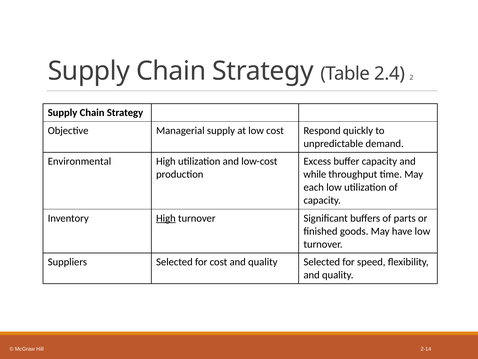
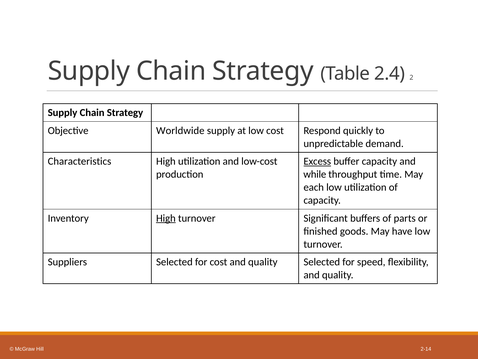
Managerial: Managerial -> Worldwide
Environmental: Environmental -> Characteristics
Excess underline: none -> present
